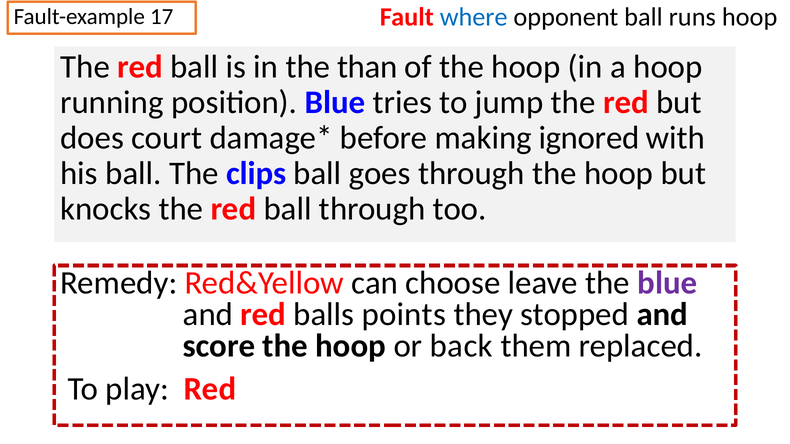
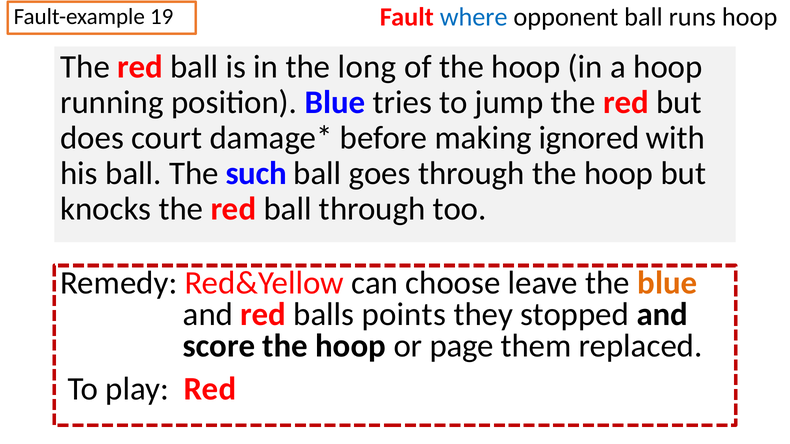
17: 17 -> 19
than: than -> long
clips: clips -> such
blue at (667, 283) colour: purple -> orange
back: back -> page
